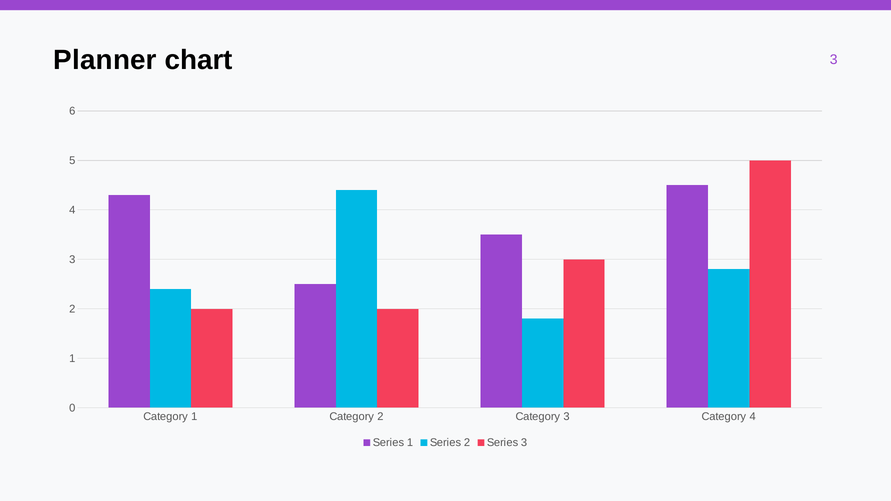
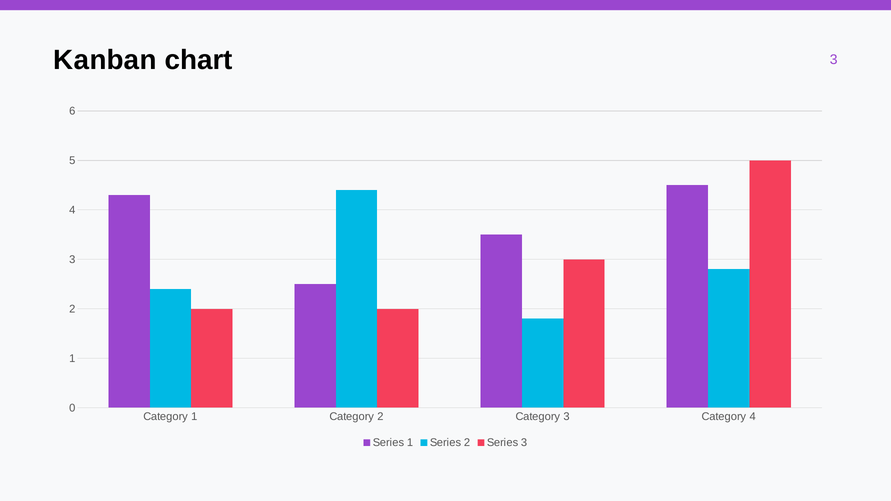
Planner: Planner -> Kanban
